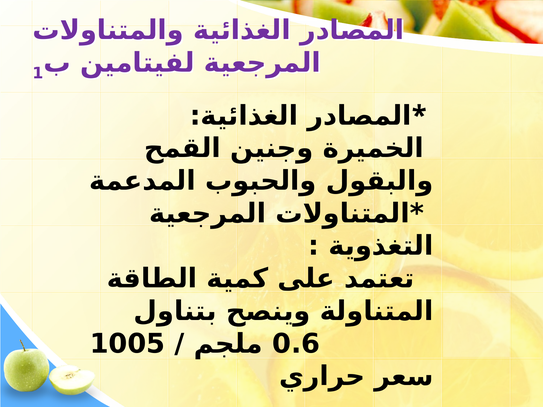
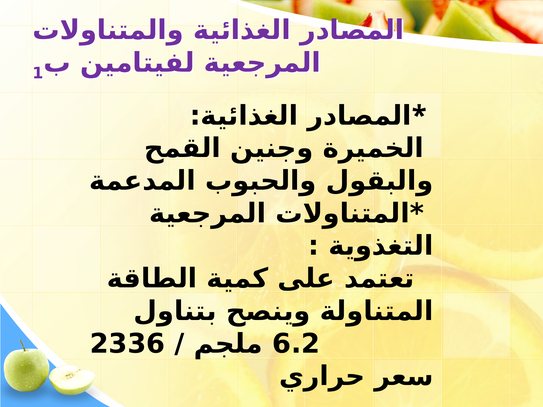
1005: 1005 -> 2336
0.6: 0.6 -> 6.2
